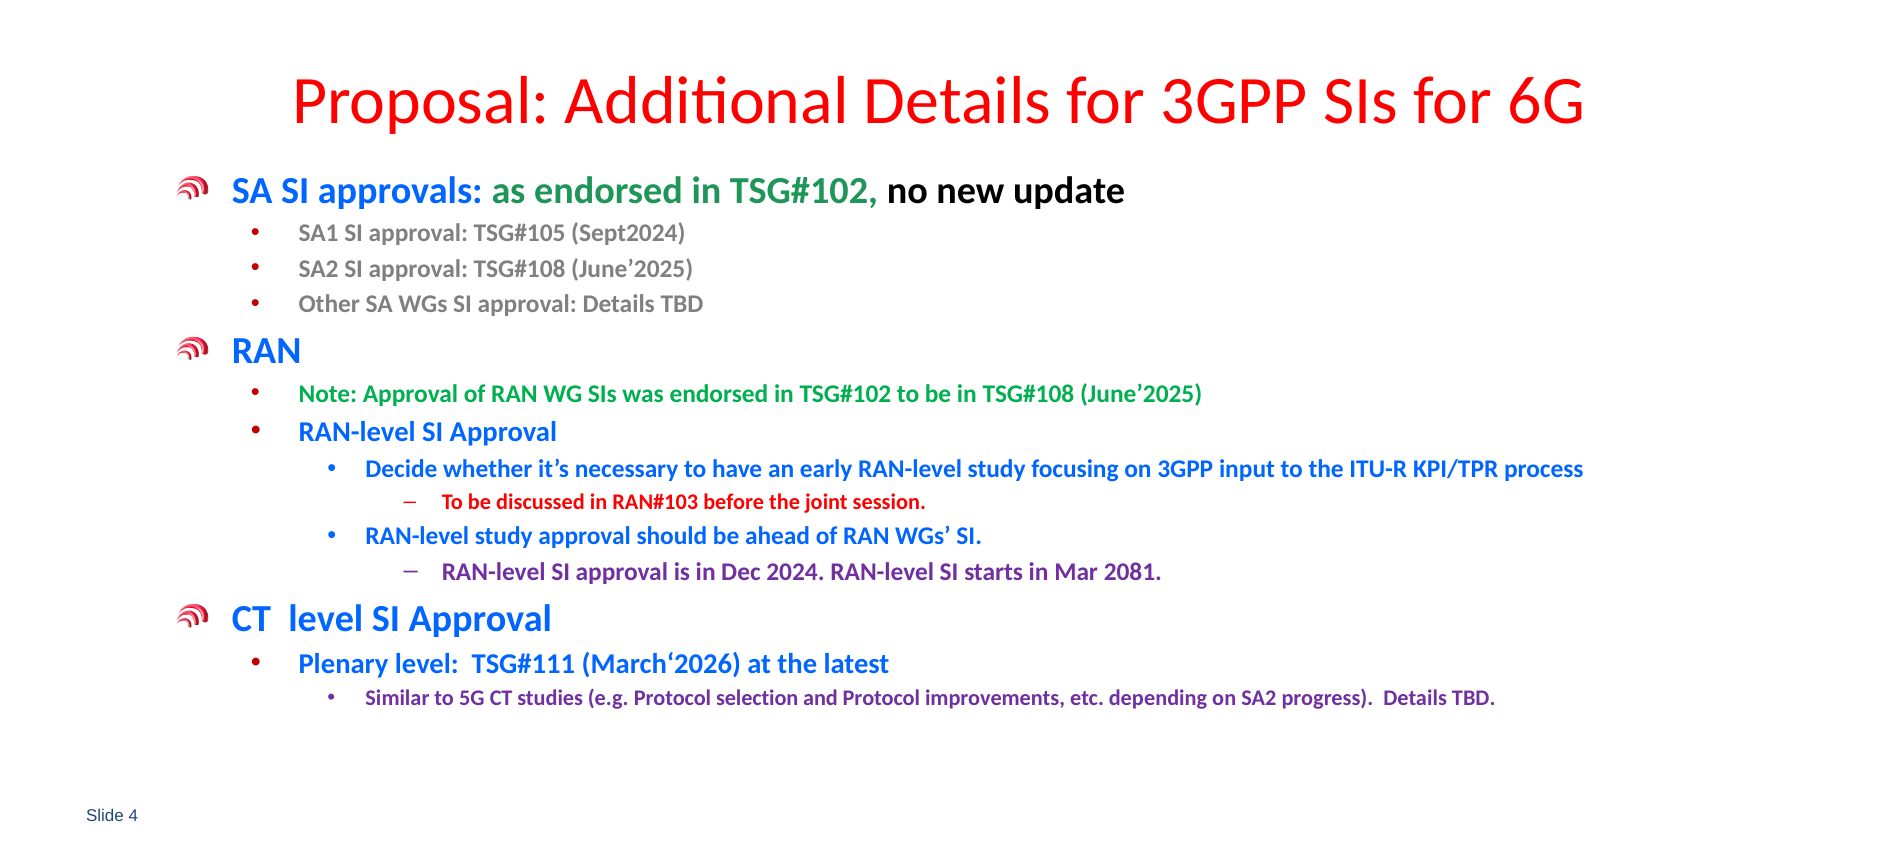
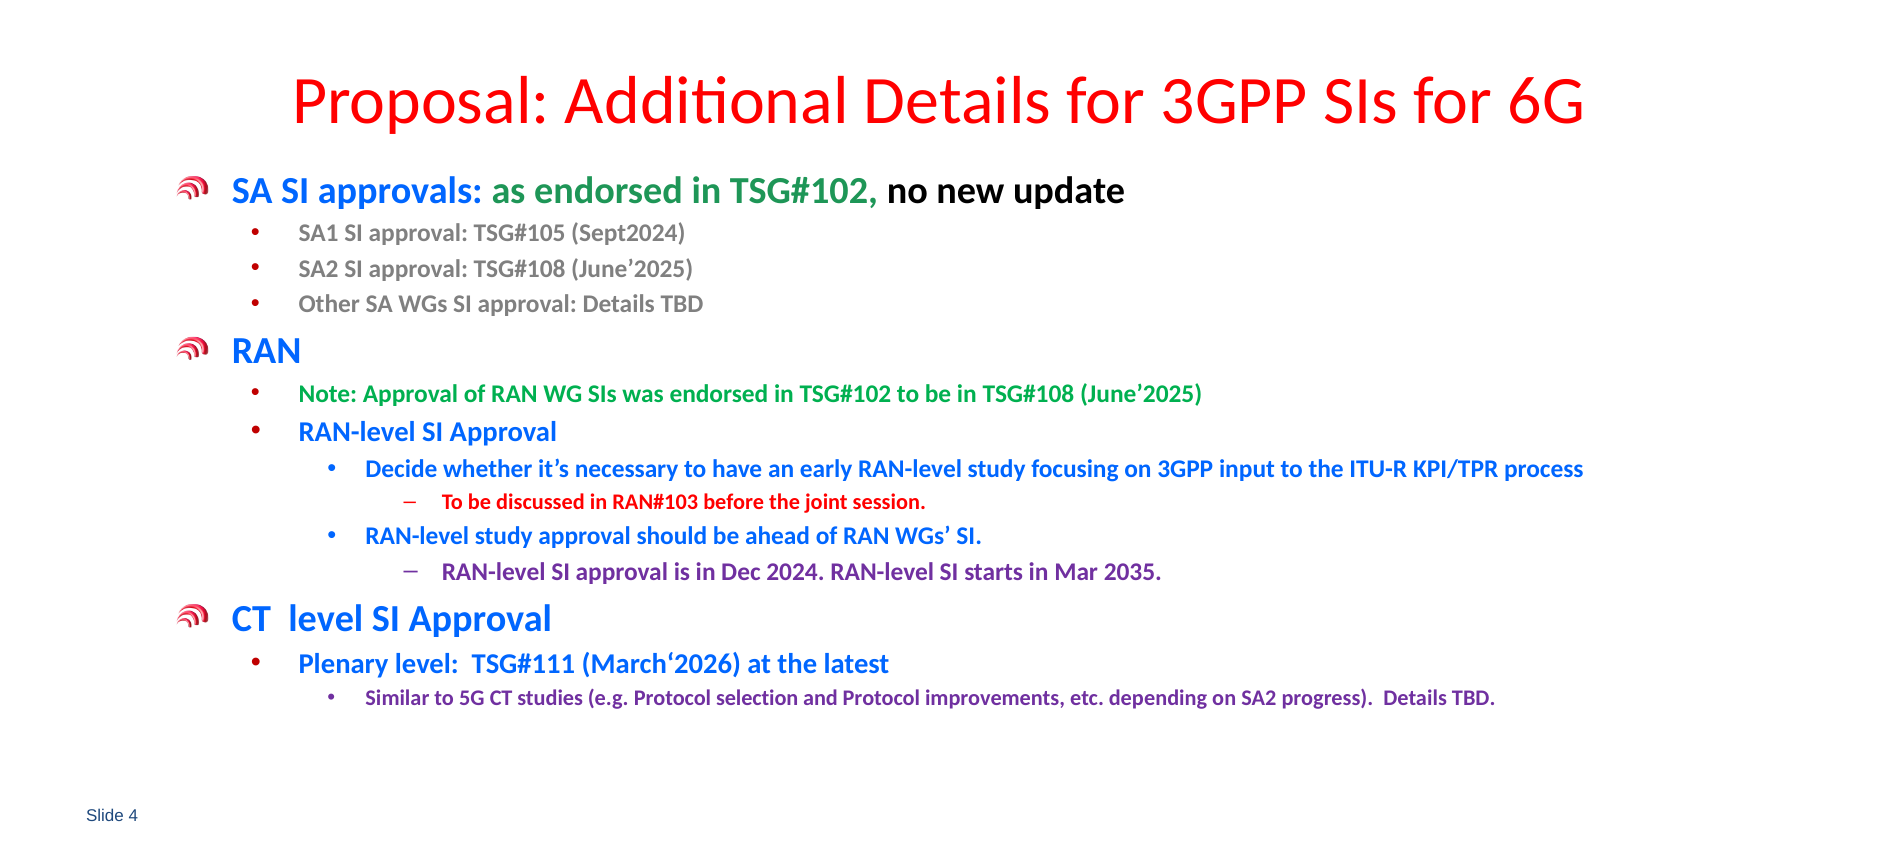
2081: 2081 -> 2035
